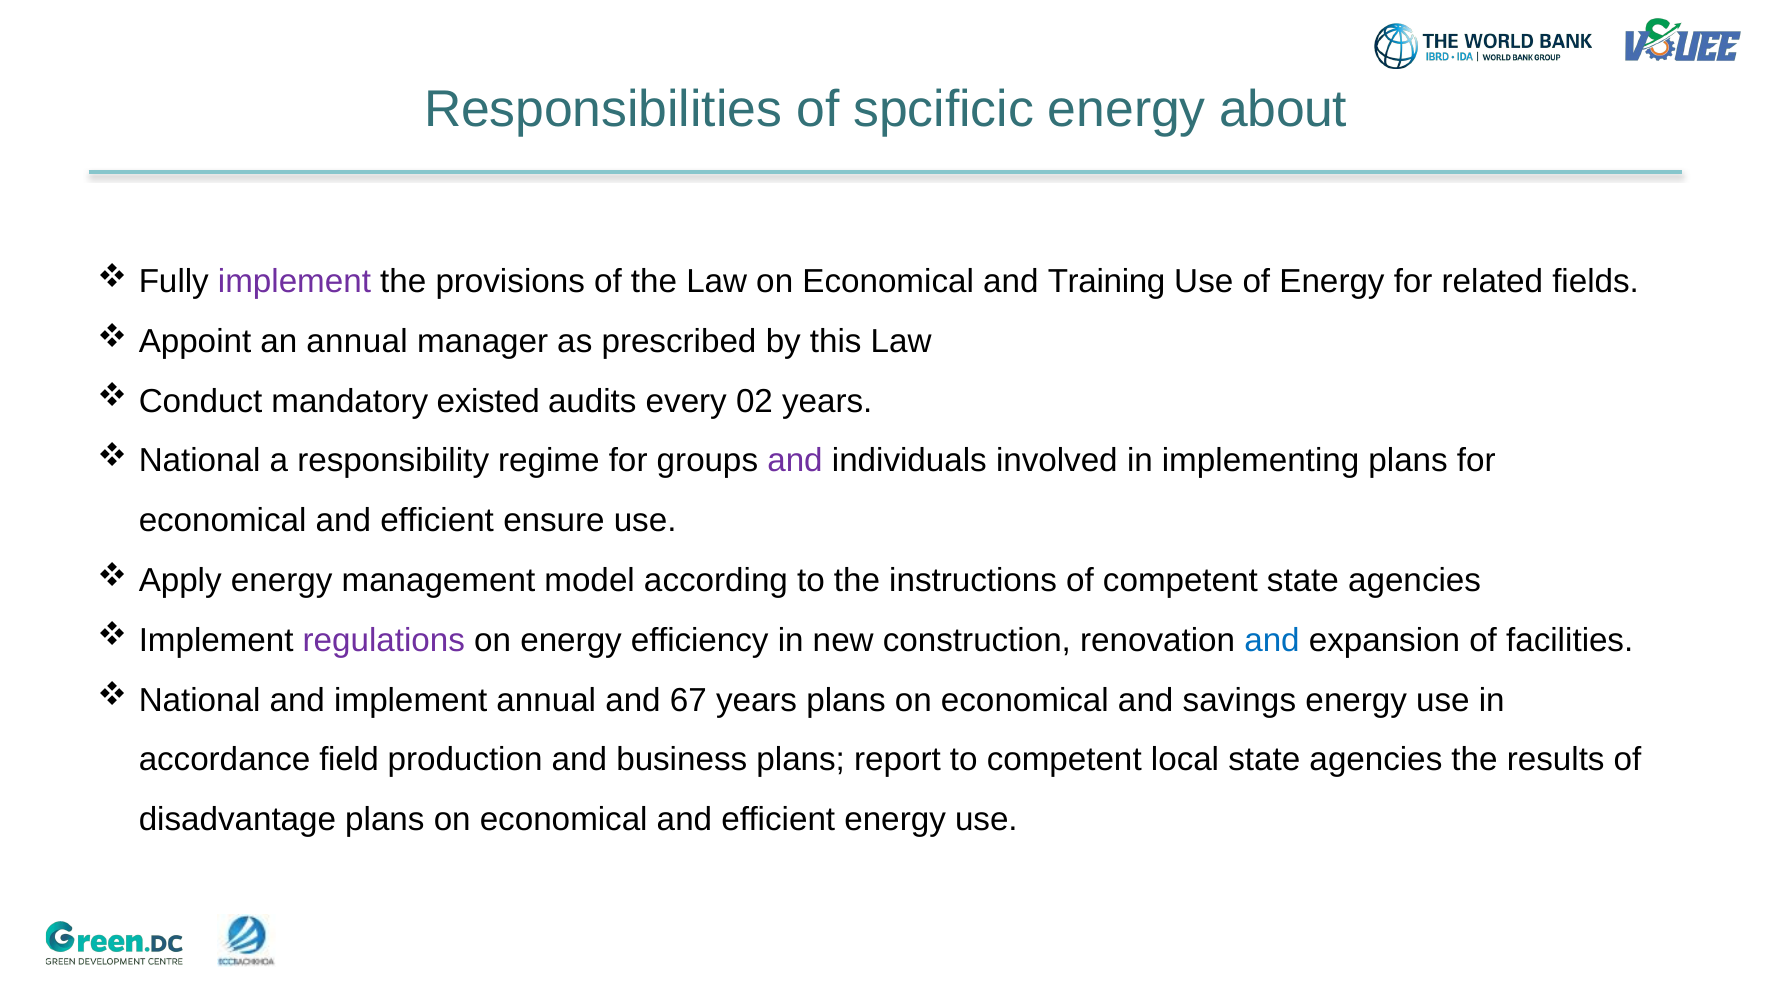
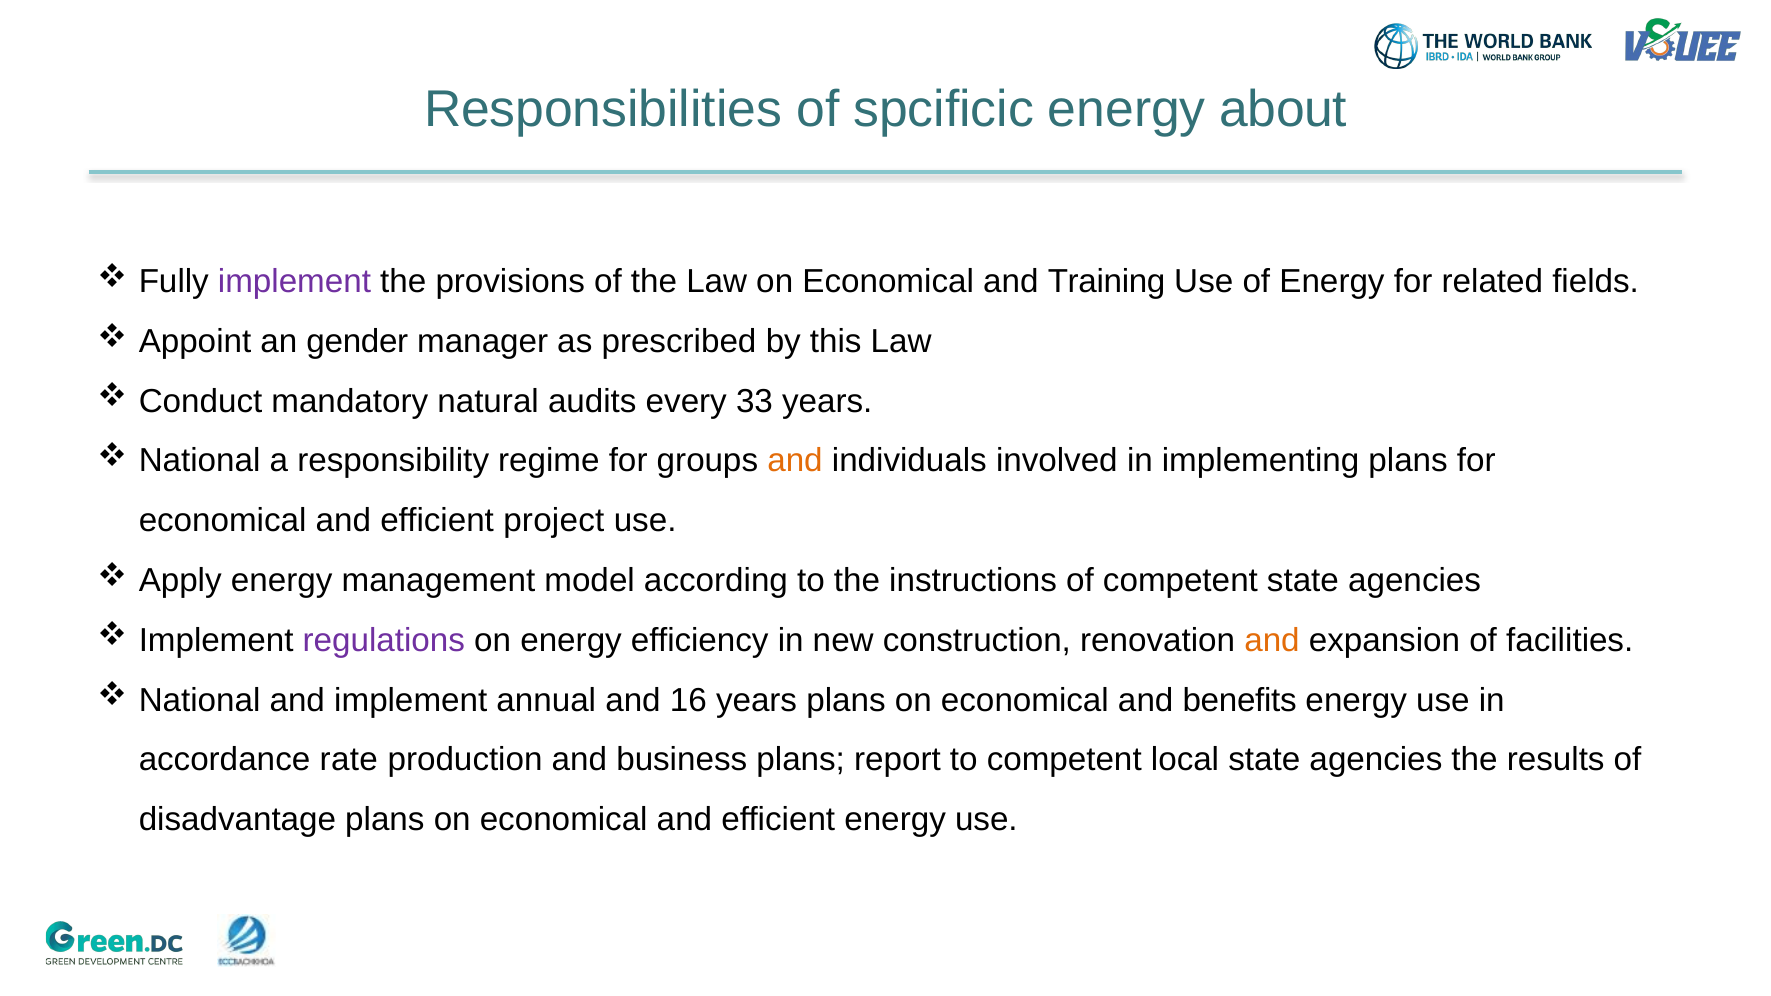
an annual: annual -> gender
existed: existed -> natural
02: 02 -> 33
and at (795, 461) colour: purple -> orange
ensure: ensure -> project
and at (1272, 640) colour: blue -> orange
67: 67 -> 16
savings: savings -> benefits
field: field -> rate
